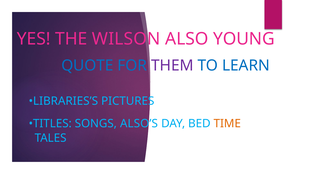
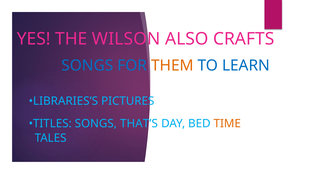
YOUNG: YOUNG -> CRAFTS
QUOTE at (87, 65): QUOTE -> SONGS
THEM colour: purple -> orange
ALSO’S: ALSO’S -> THAT’S
